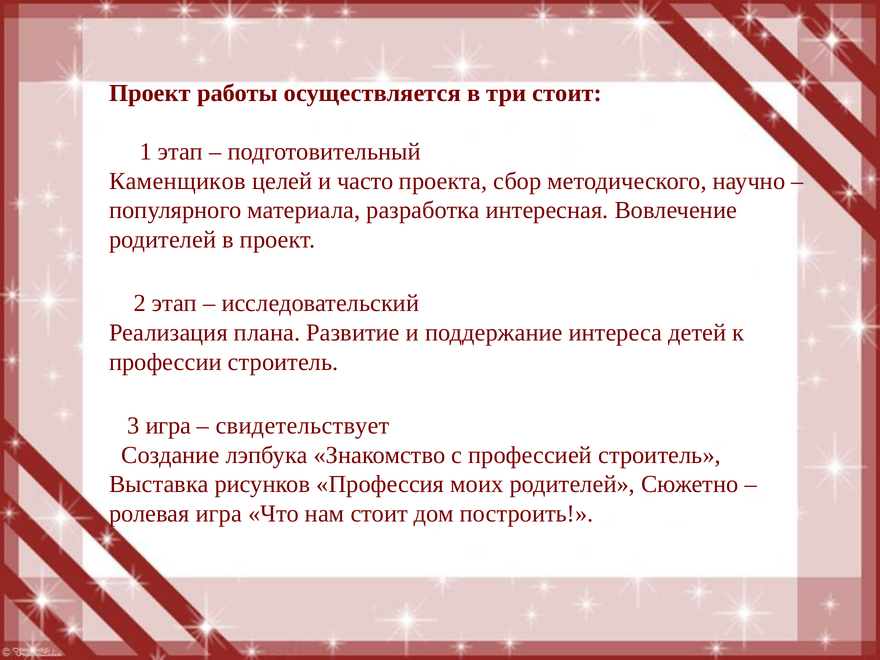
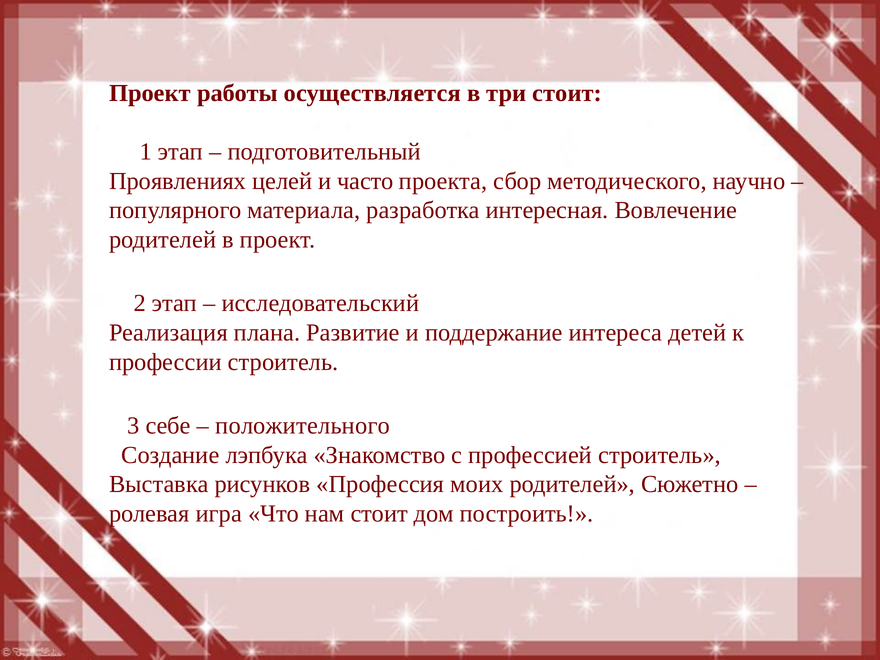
Каменщиков: Каменщиков -> Проявлениях
3 игра: игра -> себе
свидетельствует: свидетельствует -> положительного
